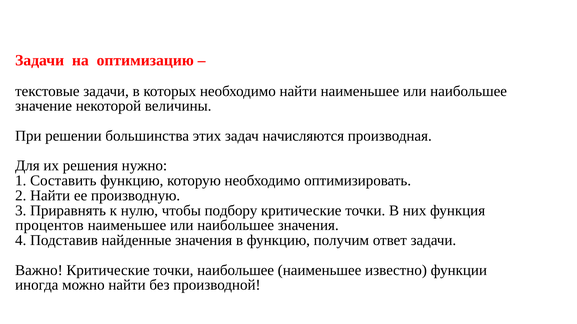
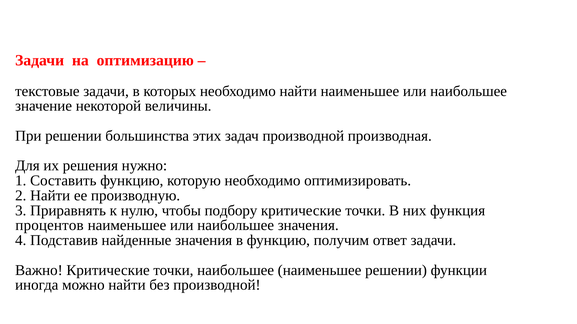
задач начисляются: начисляются -> производной
наименьшее известно: известно -> решении
